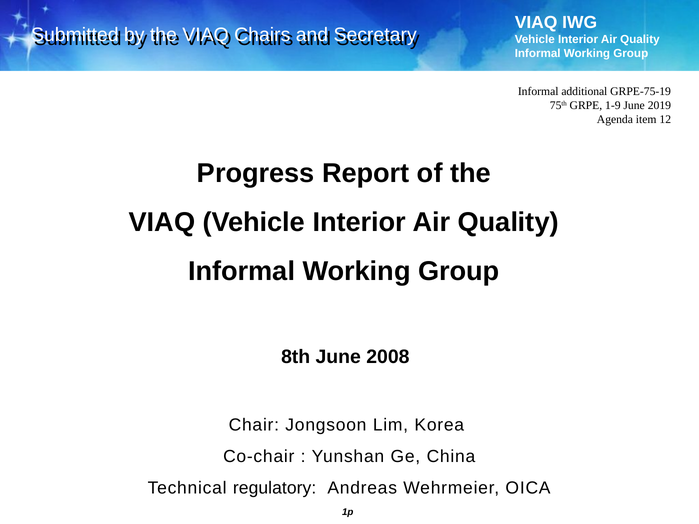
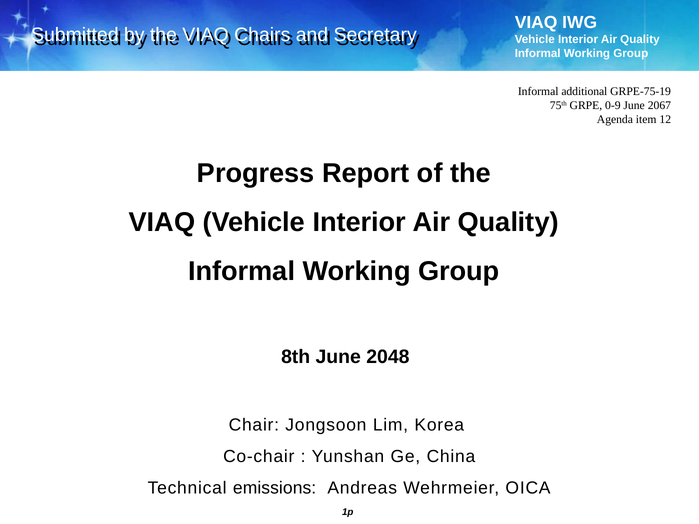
1-9: 1-9 -> 0-9
2019: 2019 -> 2067
2008: 2008 -> 2048
regulatory: regulatory -> emissions
